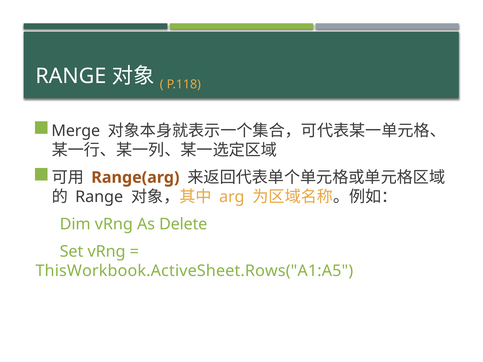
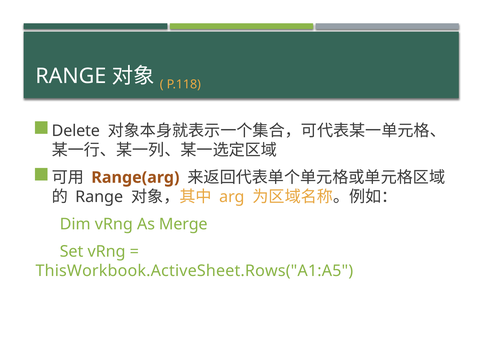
Merge: Merge -> Delete
Delete: Delete -> Merge
